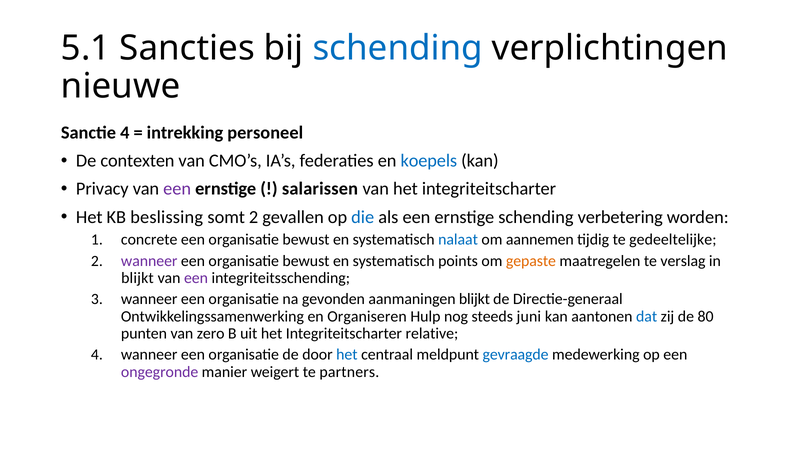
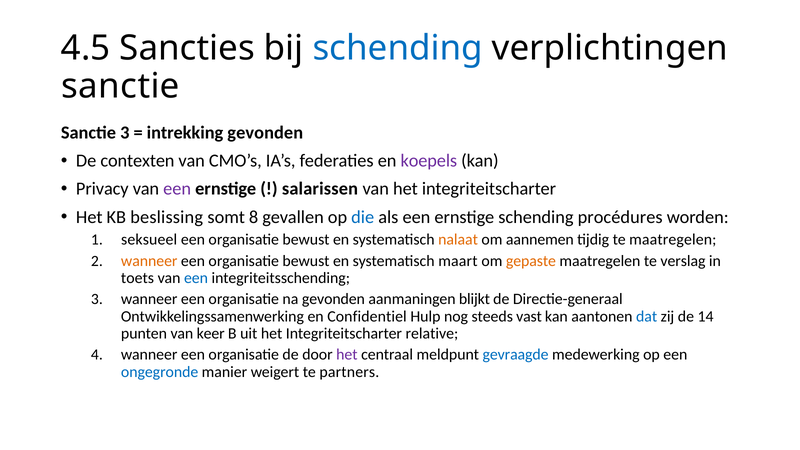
5.1: 5.1 -> 4.5
nieuwe at (121, 86): nieuwe -> sanctie
Sanctie 4: 4 -> 3
intrekking personeel: personeel -> gevonden
koepels colour: blue -> purple
somt 2: 2 -> 8
verbetering: verbetering -> procédures
concrete: concrete -> seksueel
nalaat colour: blue -> orange
te gedeeltelijke: gedeeltelijke -> maatregelen
wanneer at (149, 261) colour: purple -> orange
points: points -> maart
blijkt at (137, 278): blijkt -> toets
een at (196, 278) colour: purple -> blue
Organiseren: Organiseren -> Confidentiel
juni: juni -> vast
80: 80 -> 14
zero: zero -> keer
het at (347, 355) colour: blue -> purple
ongegronde colour: purple -> blue
